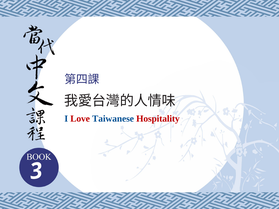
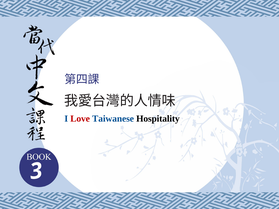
Hospitality colour: red -> black
